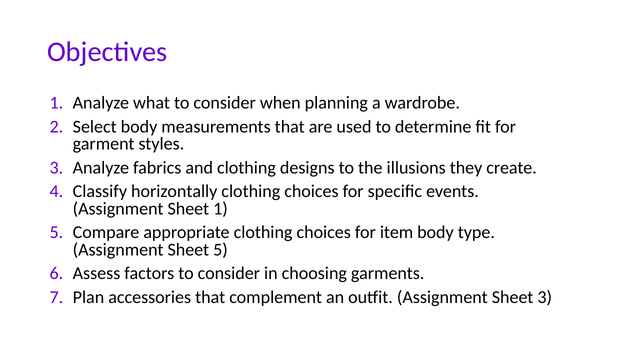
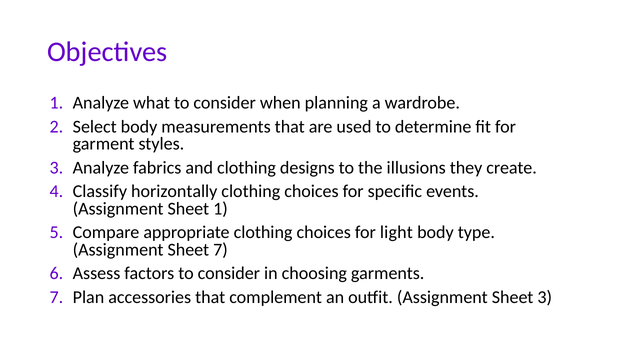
item: item -> light
Sheet 5: 5 -> 7
